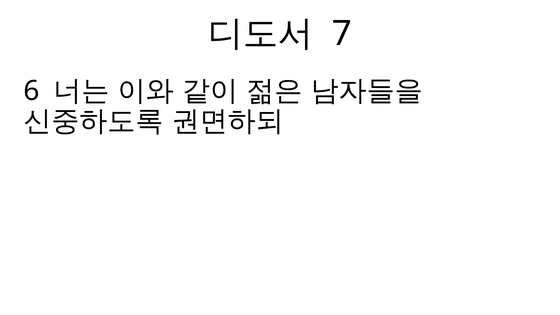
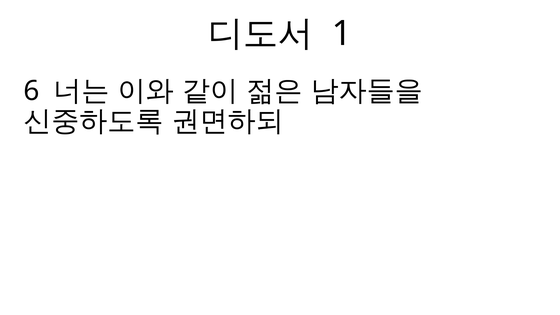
7: 7 -> 1
